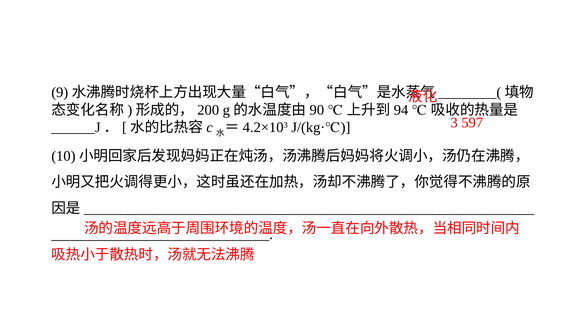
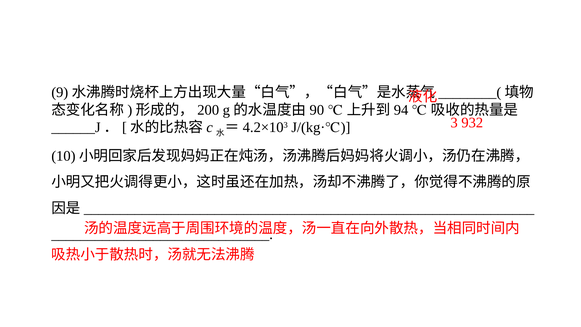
597: 597 -> 932
